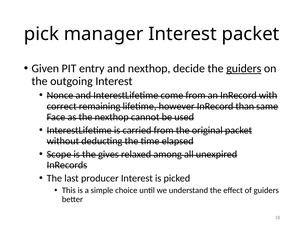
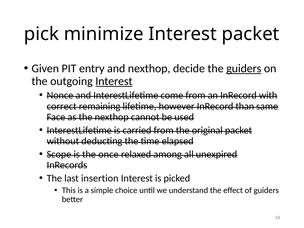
manager: manager -> minimize
Interest at (114, 81) underline: none -> present
gives: gives -> once
producer: producer -> insertion
